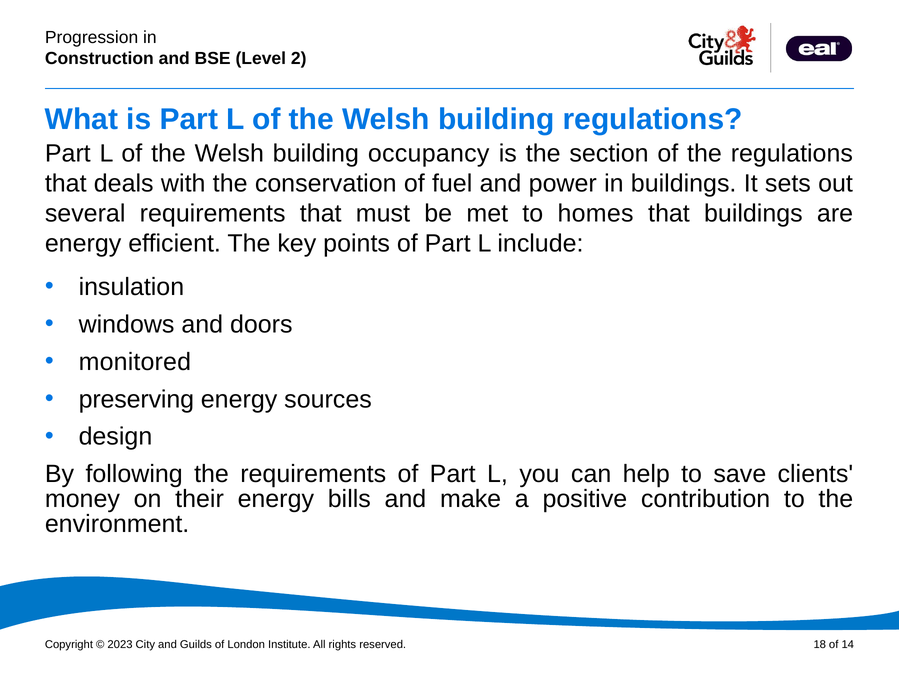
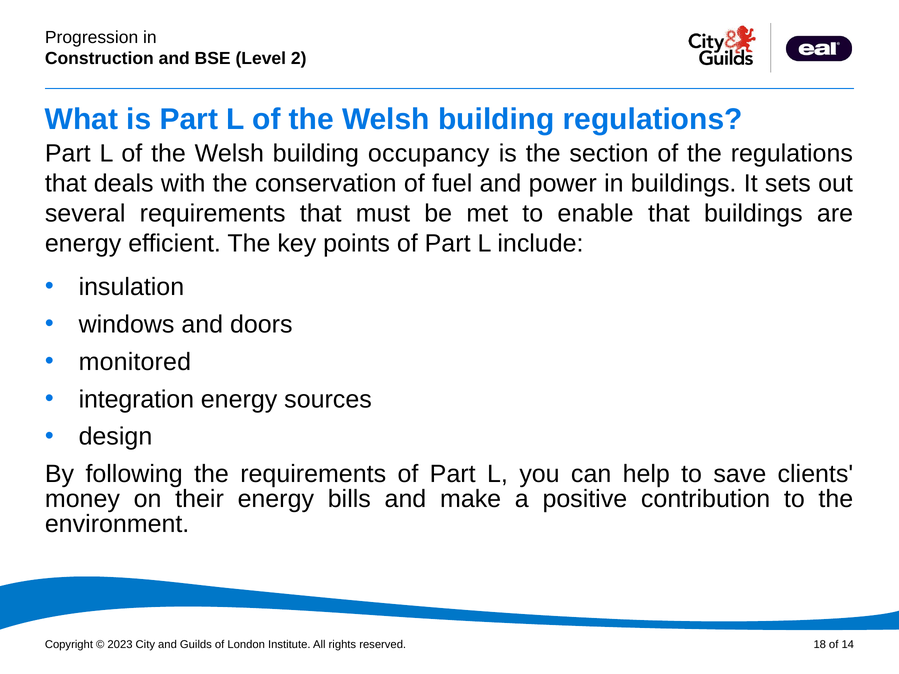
homes: homes -> enable
preserving: preserving -> integration
